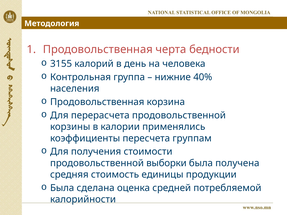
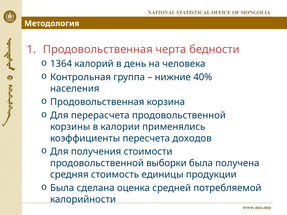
3155: 3155 -> 1364
группам: группам -> доходов
